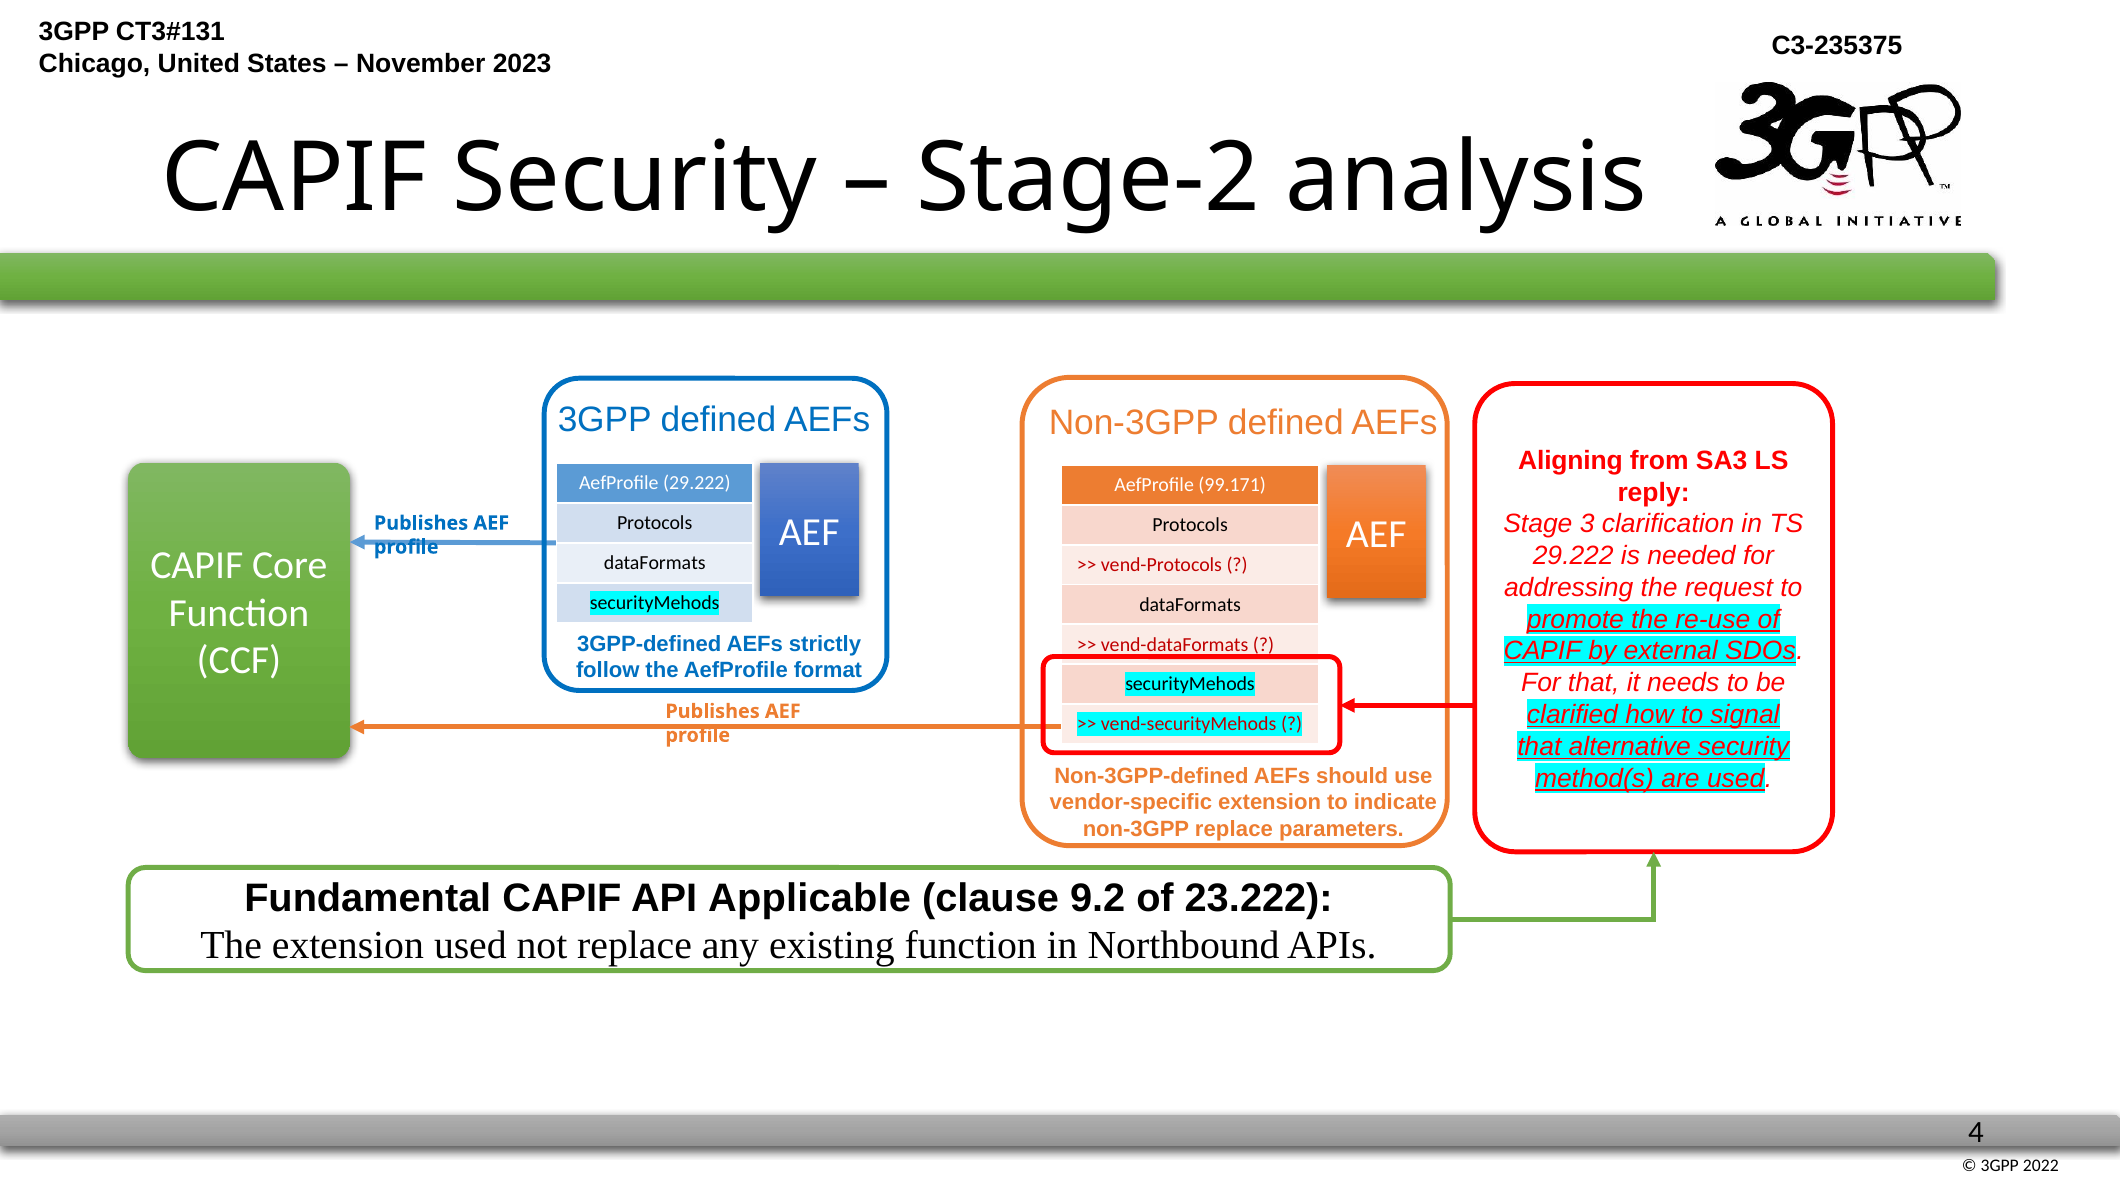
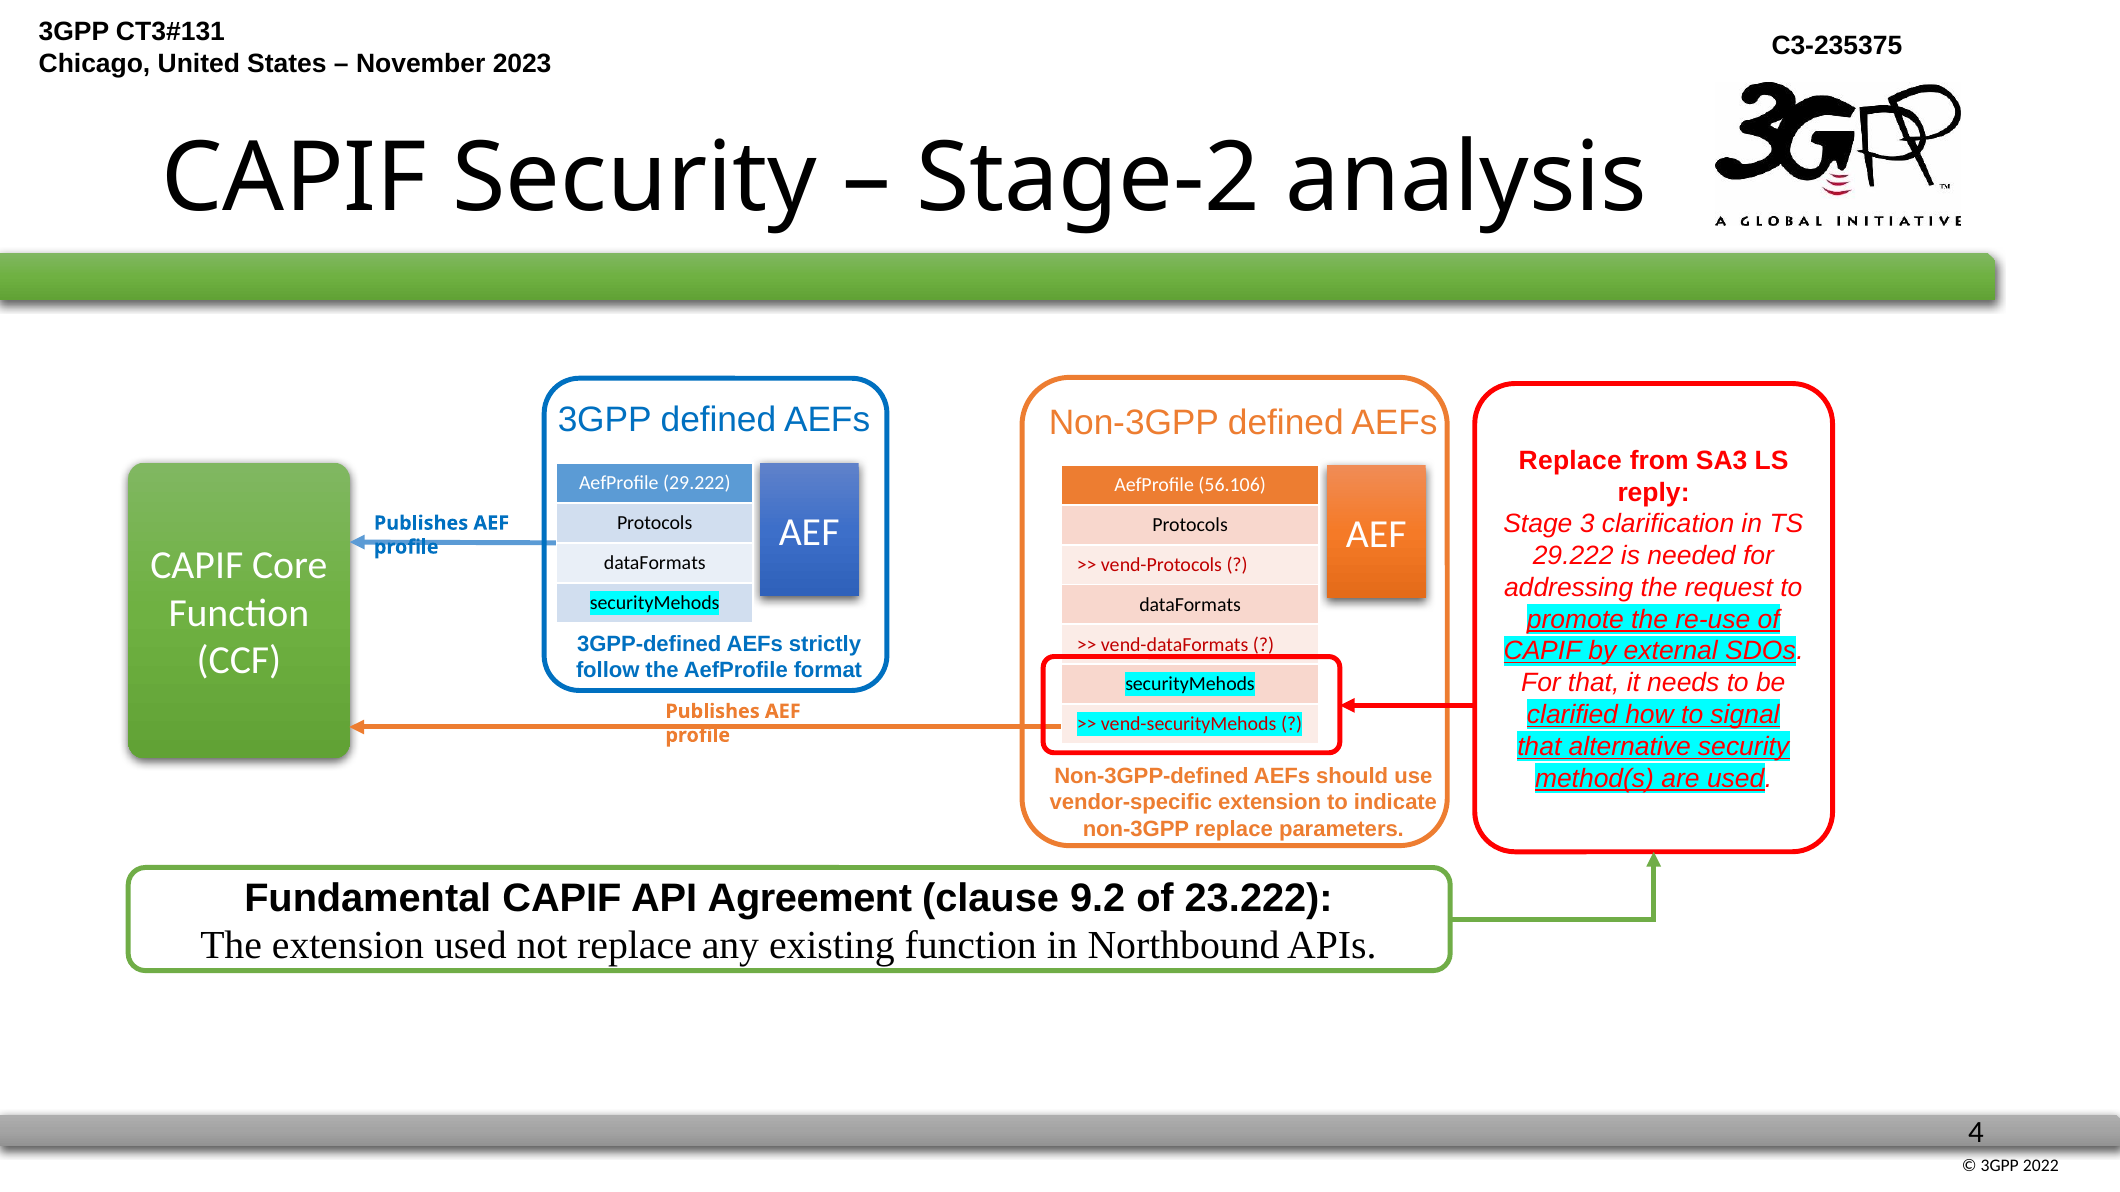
Aligning at (1570, 461): Aligning -> Replace
99.171: 99.171 -> 56.106
Applicable: Applicable -> Agreement
